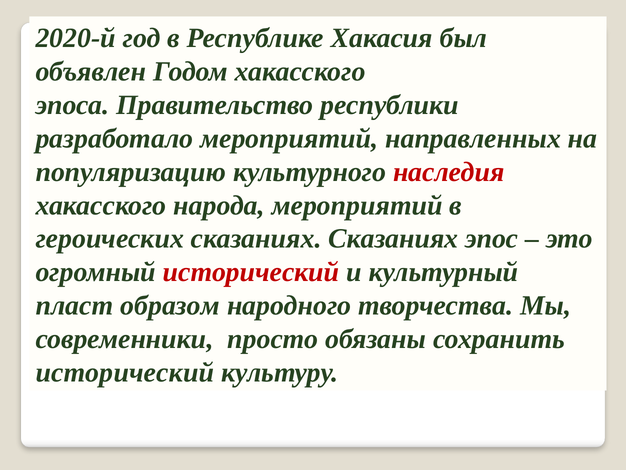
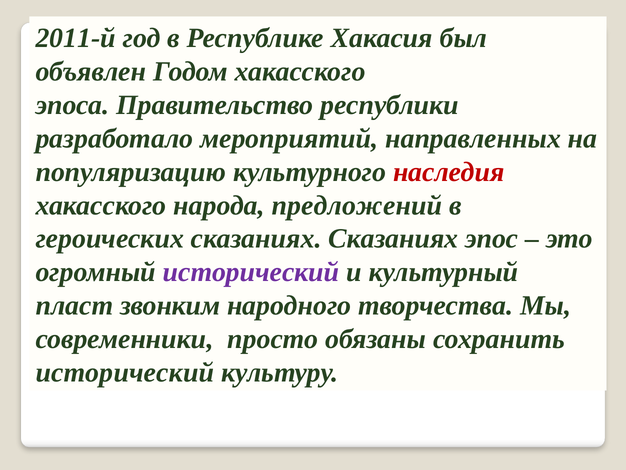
2020-й: 2020-й -> 2011-й
народа мероприятий: мероприятий -> предложений
исторический at (251, 272) colour: red -> purple
образом: образом -> звонким
